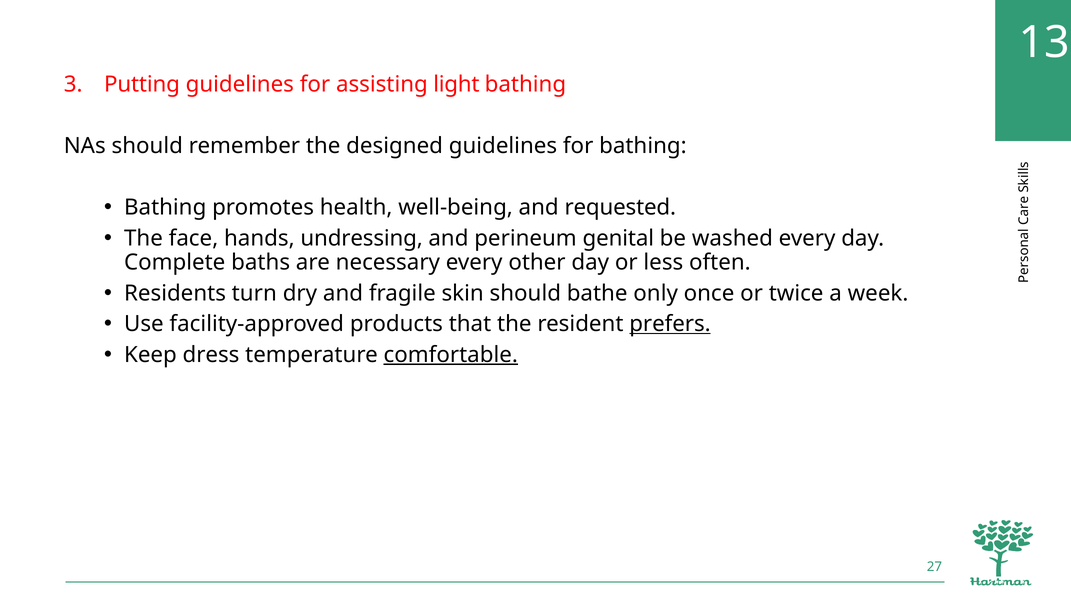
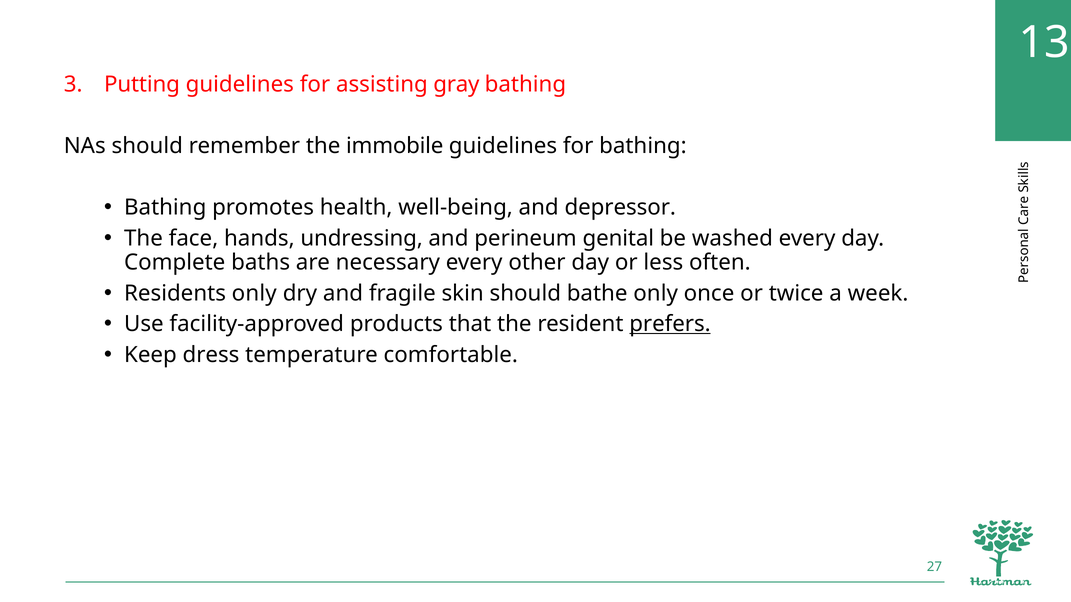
light: light -> gray
designed: designed -> immobile
requested: requested -> depressor
Residents turn: turn -> only
comfortable underline: present -> none
